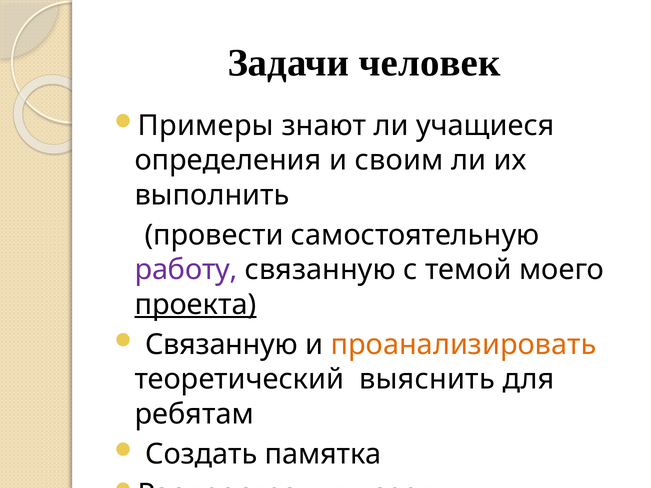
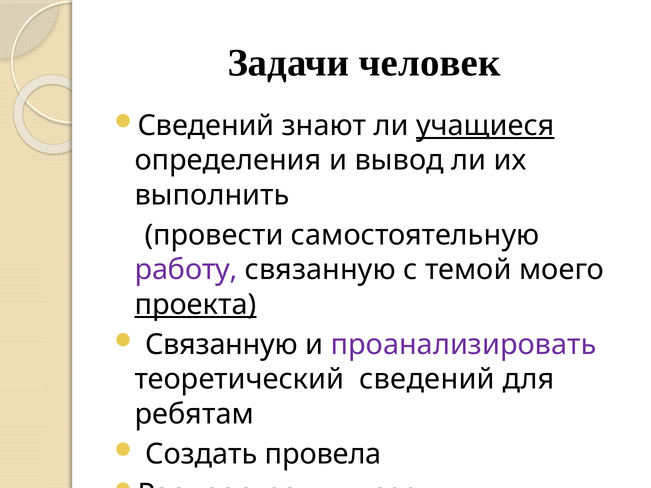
Примеры at (206, 126): Примеры -> Сведений
учащиеся underline: none -> present
своим: своим -> вывод
проанализировать colour: orange -> purple
теоретический выяснить: выяснить -> сведений
памятка: памятка -> провела
